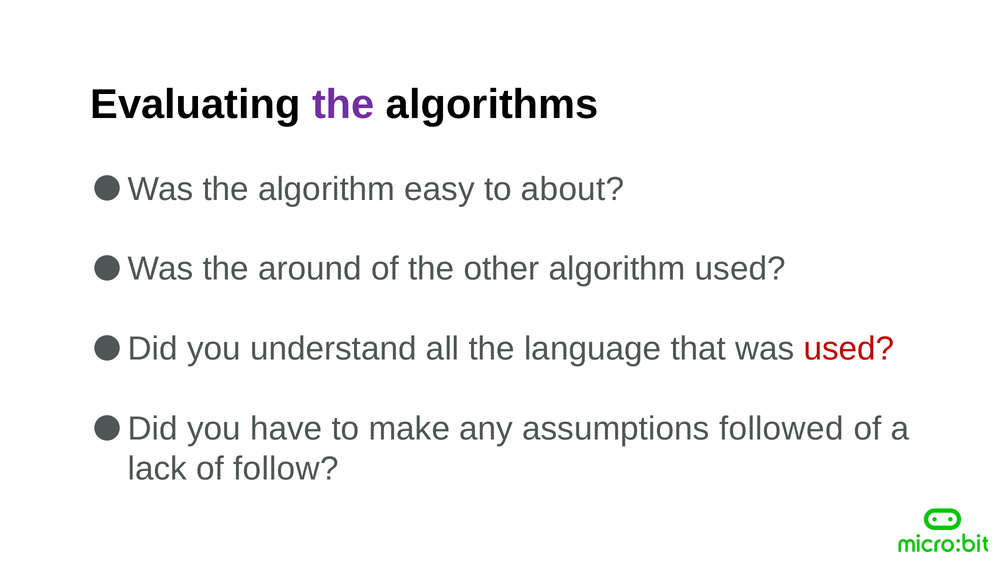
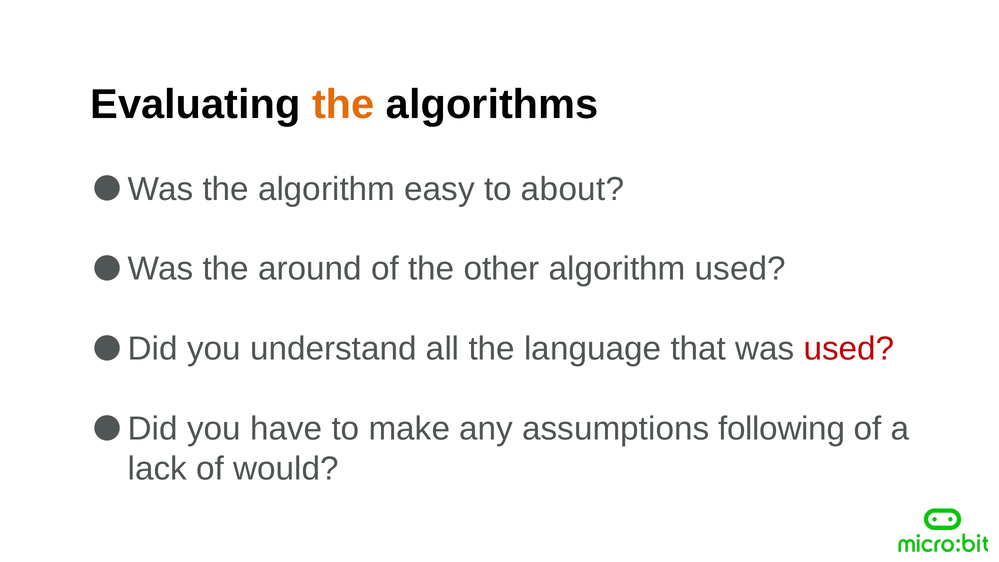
the at (343, 105) colour: purple -> orange
followed: followed -> following
follow: follow -> would
